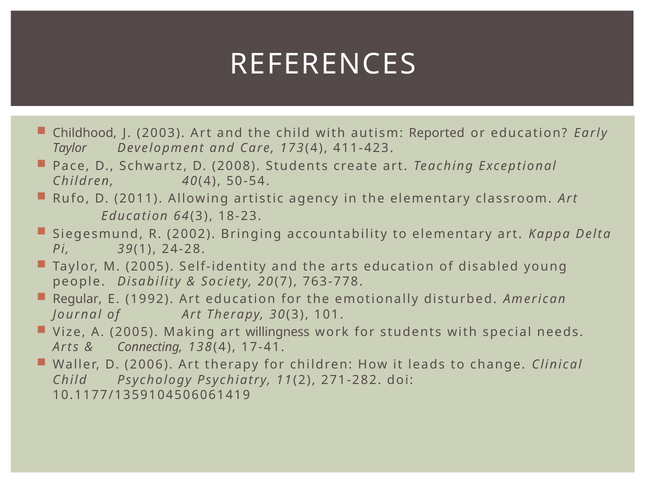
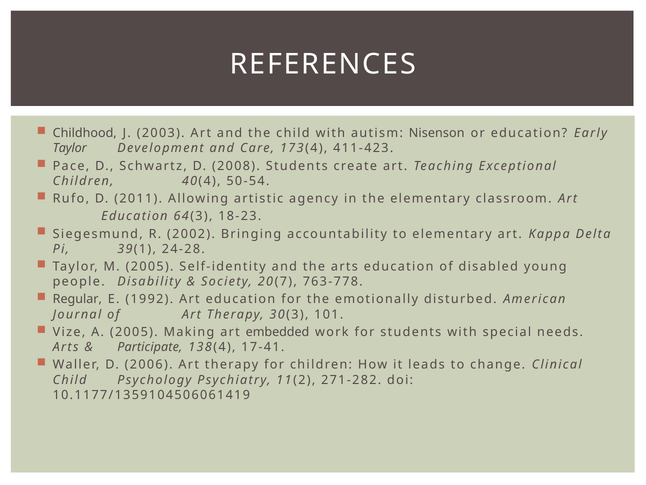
Reported: Reported -> Nisenson
willingness: willingness -> embedded
Connecting: Connecting -> Participate
